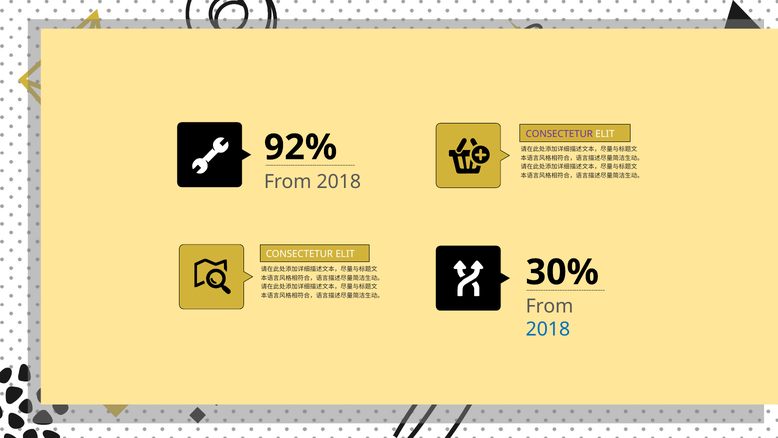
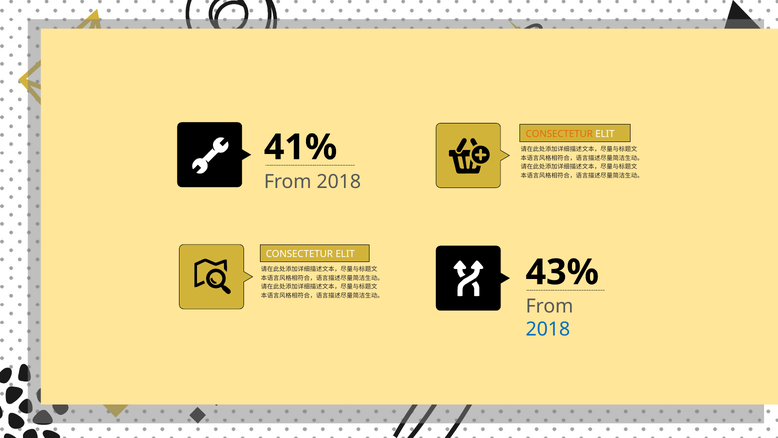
CONSECTETUR at (559, 134) colour: purple -> orange
92%: 92% -> 41%
30%: 30% -> 43%
